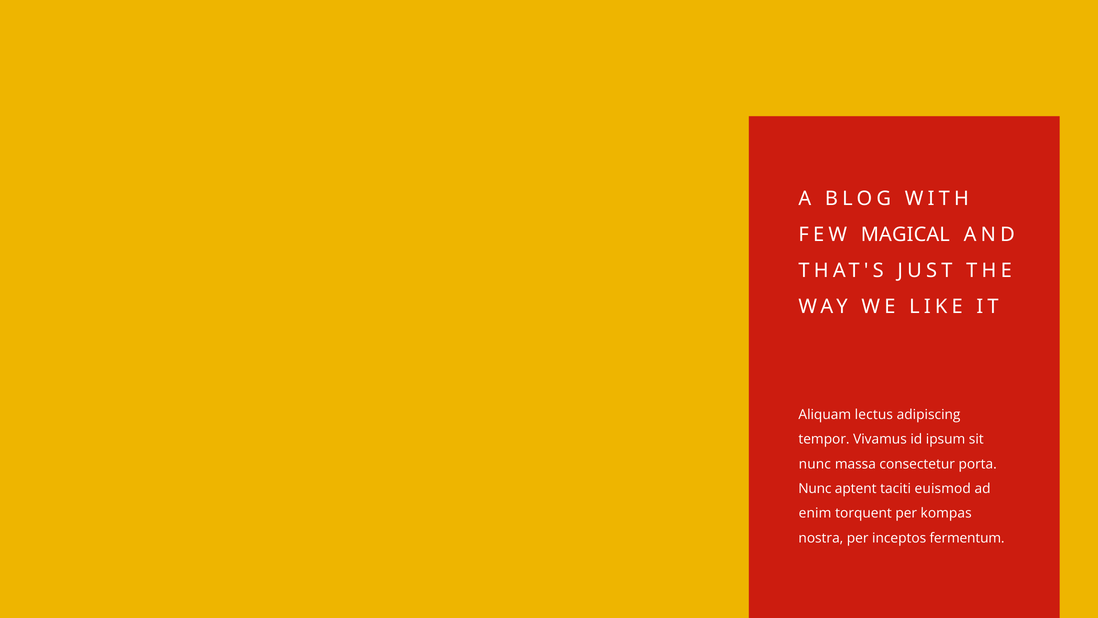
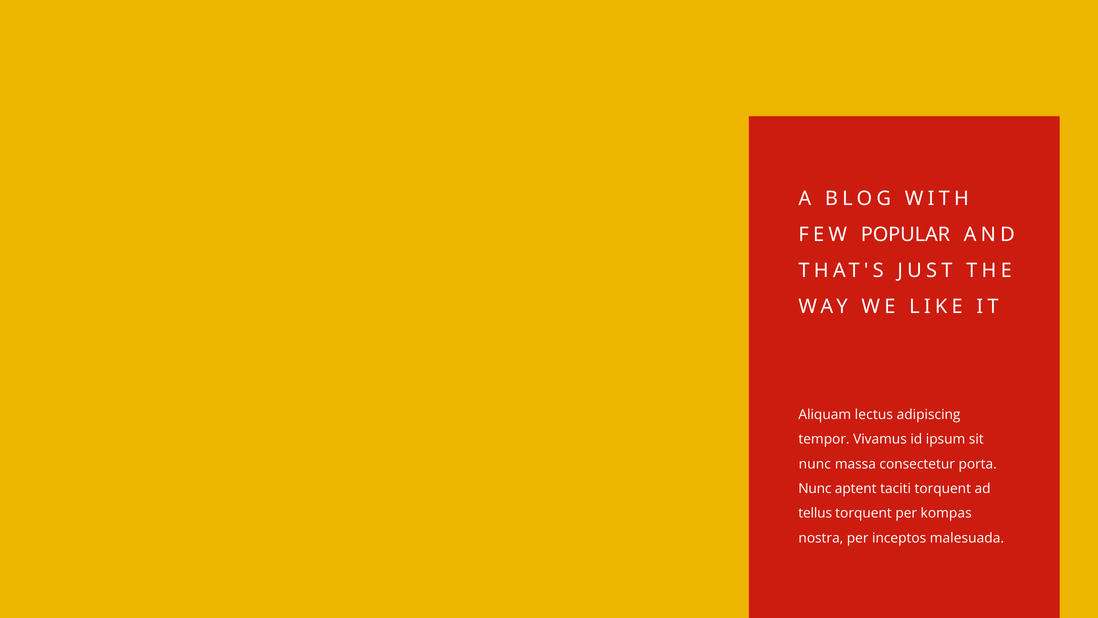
MAGICAL: MAGICAL -> POPULAR
taciti euismod: euismod -> torquent
enim: enim -> tellus
fermentum: fermentum -> malesuada
